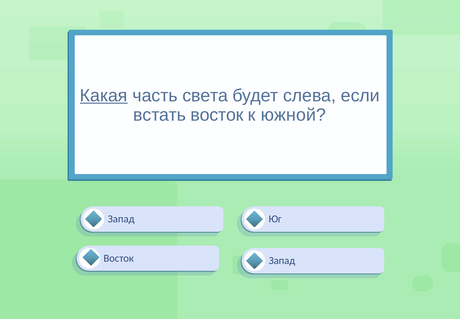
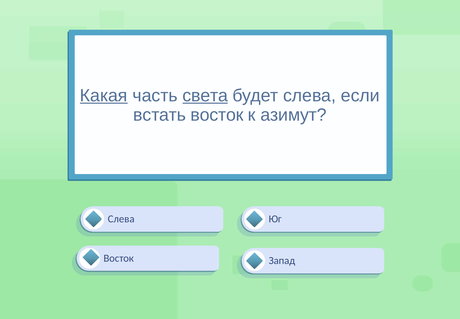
света underline: none -> present
южной: южной -> азимут
Запад at (121, 219): Запад -> Слева
